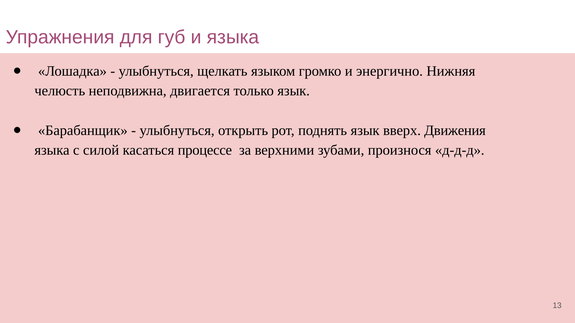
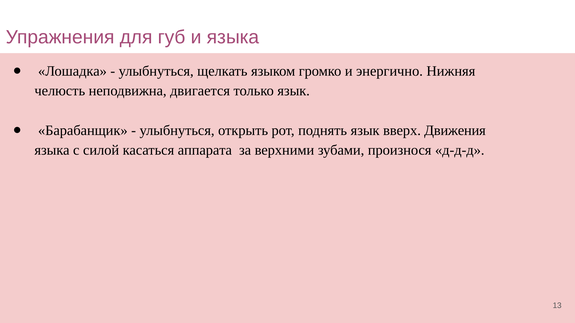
процессе: процессе -> аппарата
